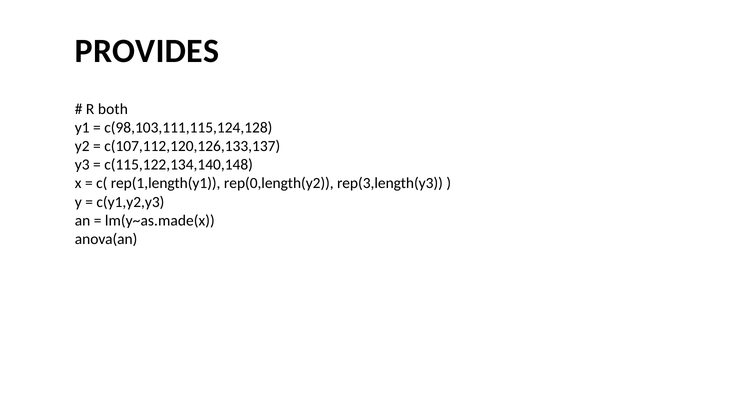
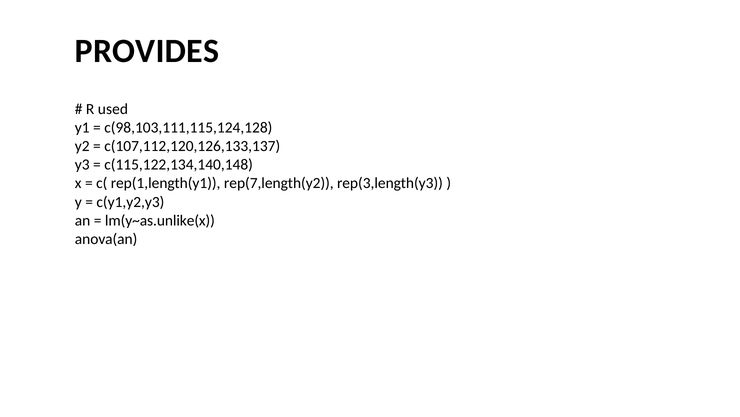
both: both -> used
rep(0,length(y2: rep(0,length(y2 -> rep(7,length(y2
lm(y~as.made(x: lm(y~as.made(x -> lm(y~as.unlike(x
